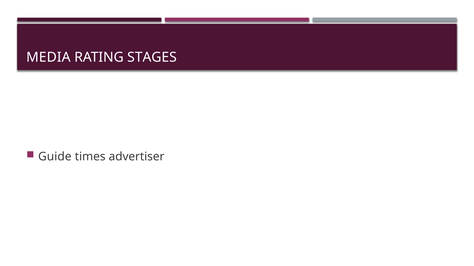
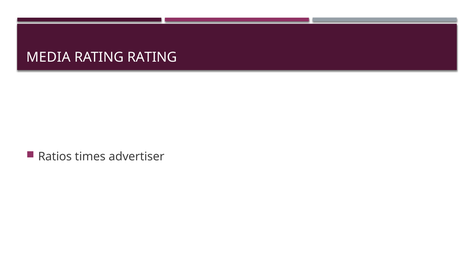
RATING STAGES: STAGES -> RATING
Guide: Guide -> Ratios
